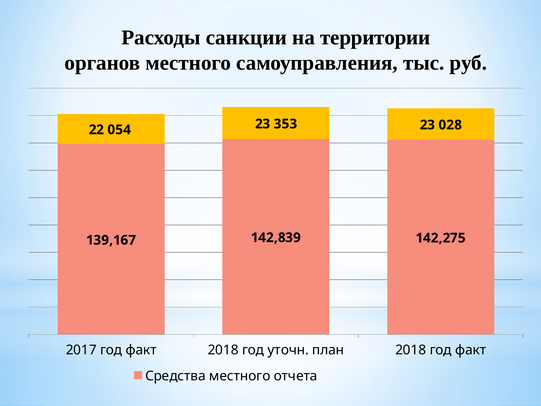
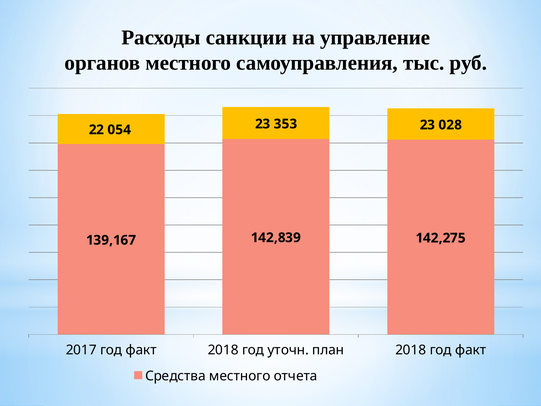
территории: территории -> управление
